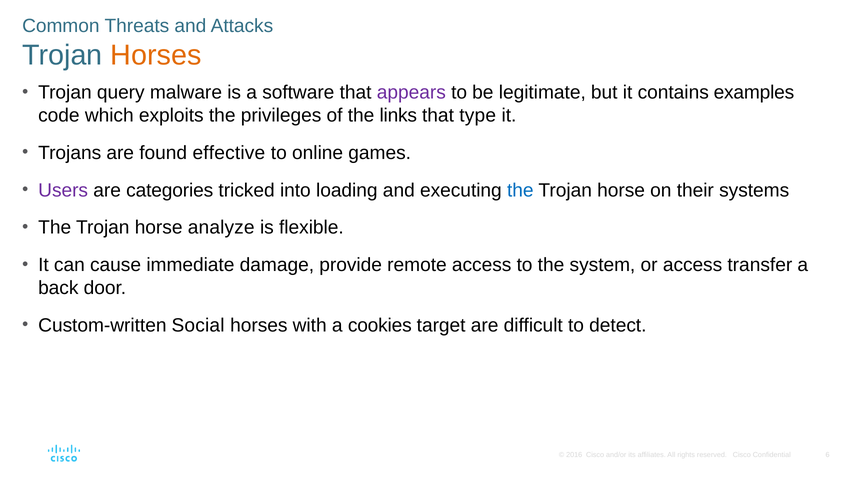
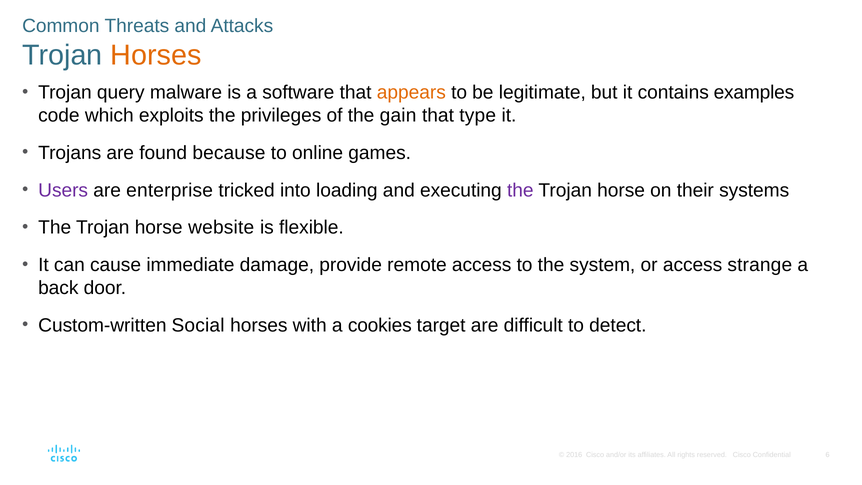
appears colour: purple -> orange
links: links -> gain
effective: effective -> because
categories: categories -> enterprise
the at (520, 190) colour: blue -> purple
analyze: analyze -> website
transfer: transfer -> strange
